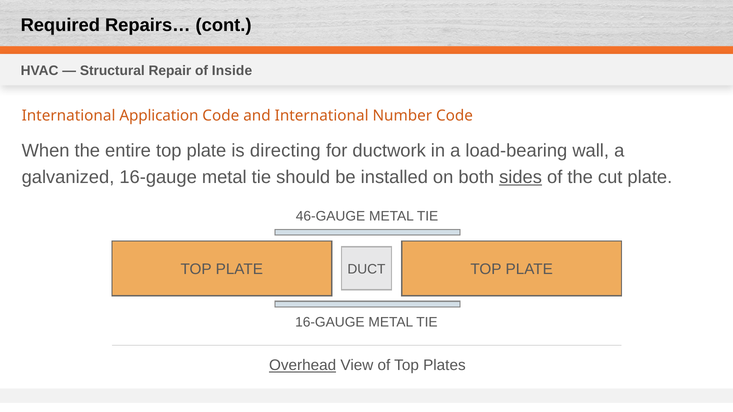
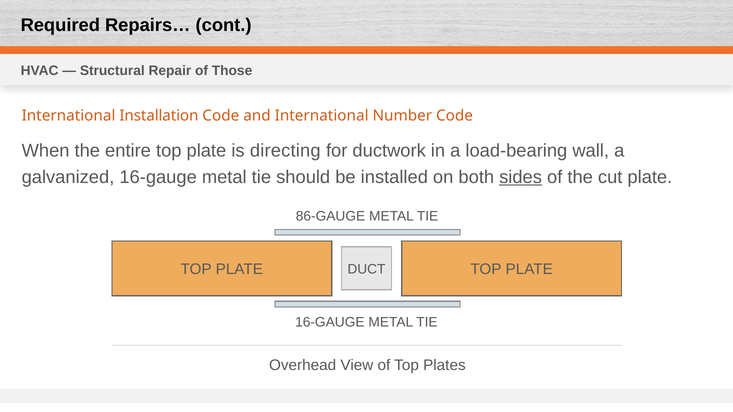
Inside: Inside -> Those
Application: Application -> Installation
46-GAUGE: 46-GAUGE -> 86-GAUGE
Overhead underline: present -> none
